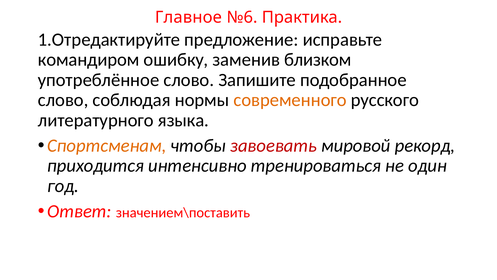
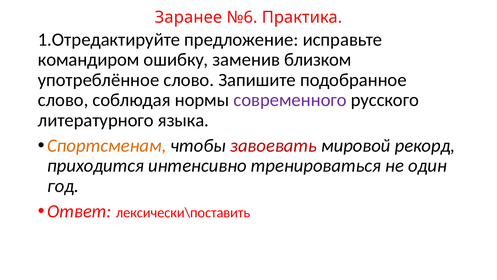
Главное: Главное -> Заранее
современного colour: orange -> purple
значением\поставить: значением\поставить -> лексически\поставить
